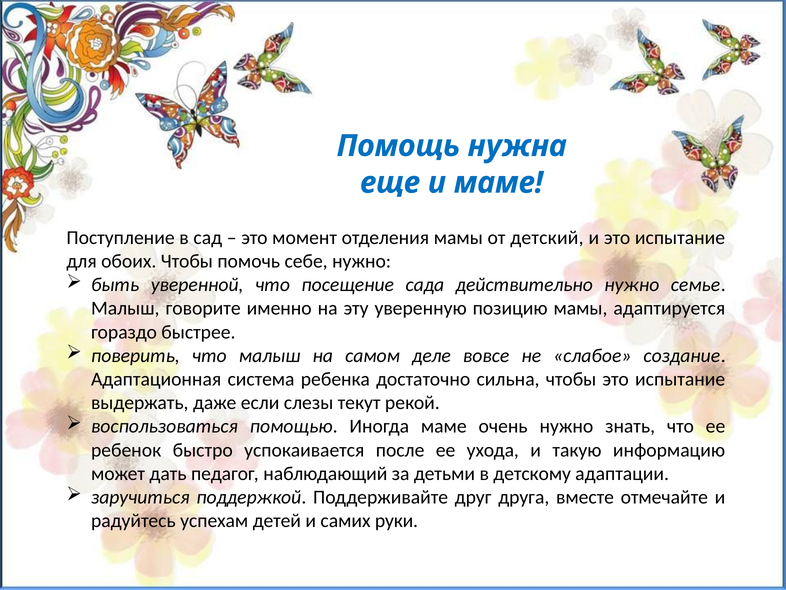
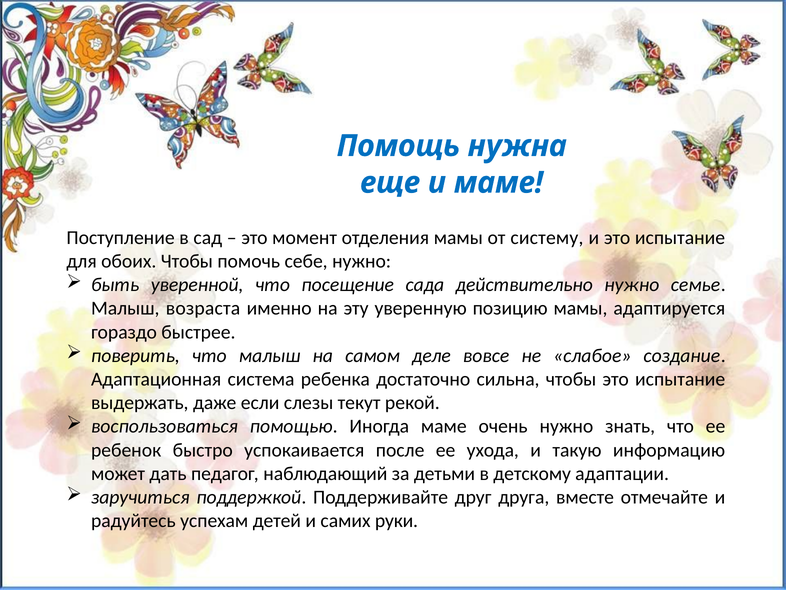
детский: детский -> систему
говорите: говорите -> возраста
